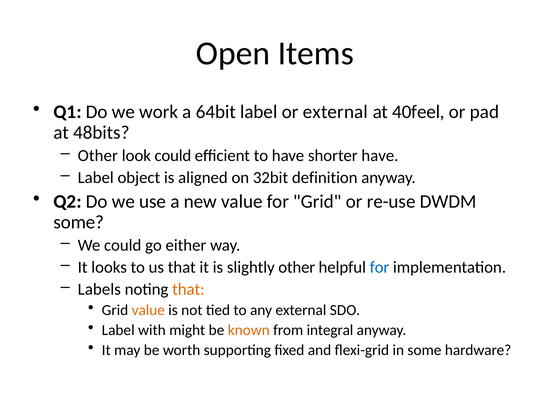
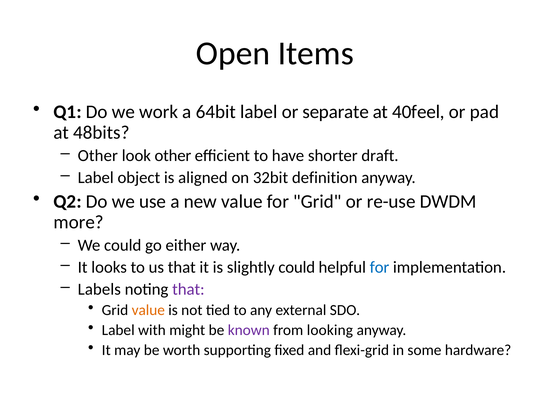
or external: external -> separate
look could: could -> other
shorter have: have -> draft
some at (79, 222): some -> more
slightly other: other -> could
that at (188, 289) colour: orange -> purple
known colour: orange -> purple
integral: integral -> looking
